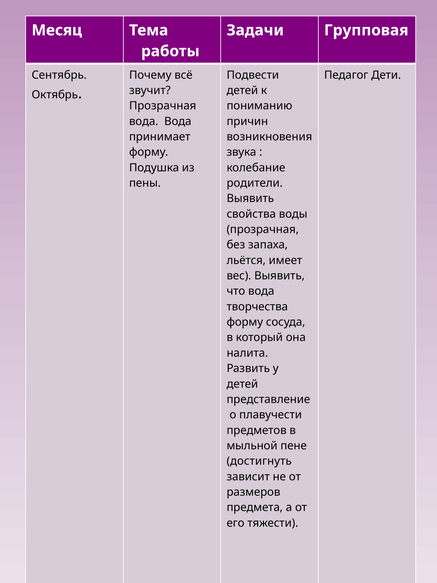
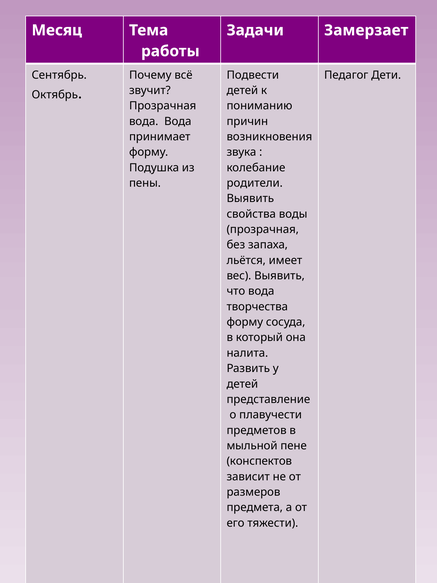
Групповая: Групповая -> Замерзает
достигнуть: достигнуть -> конспектов
